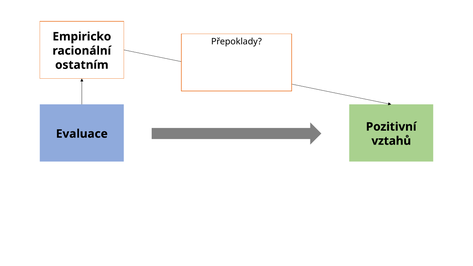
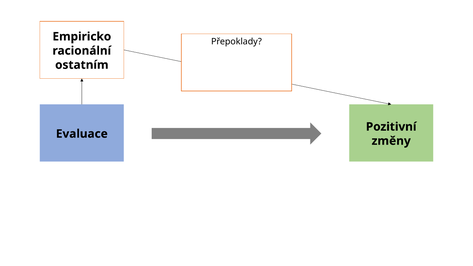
vztahů: vztahů -> změny
